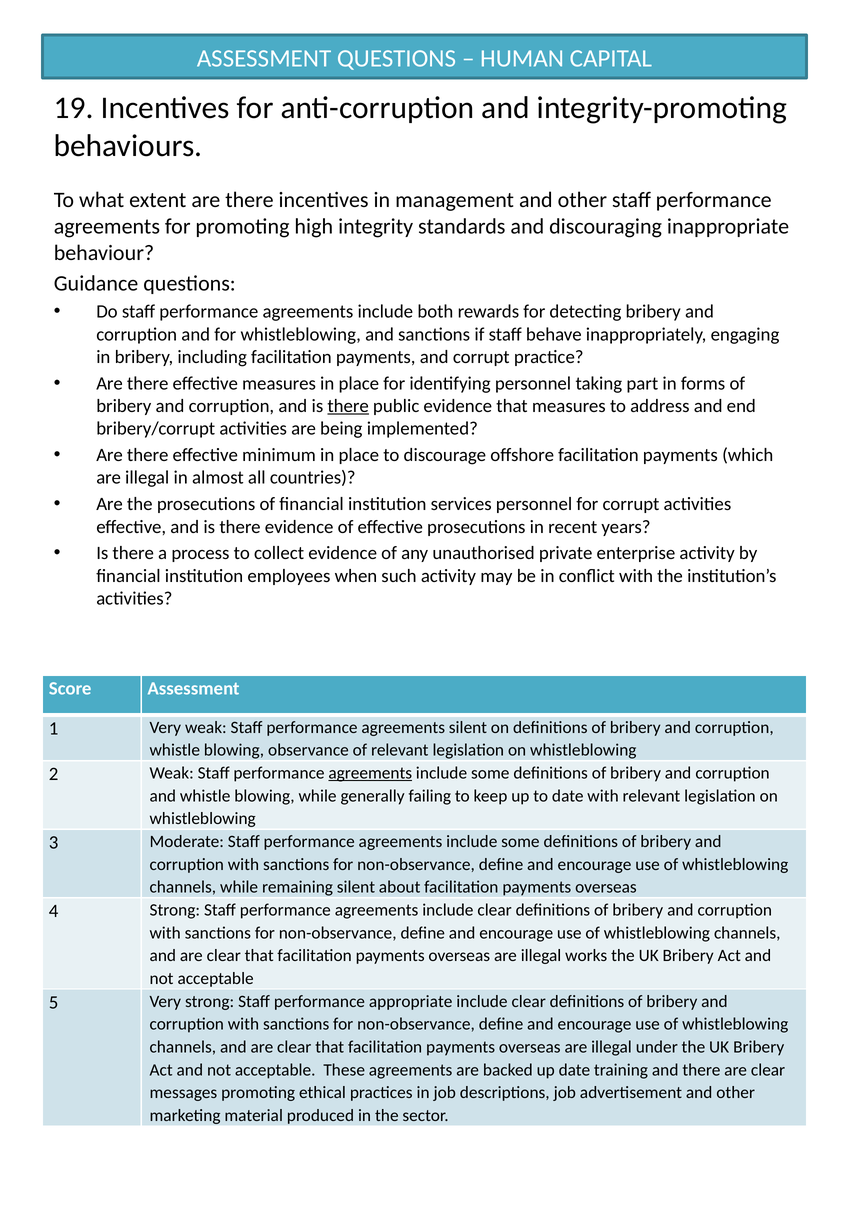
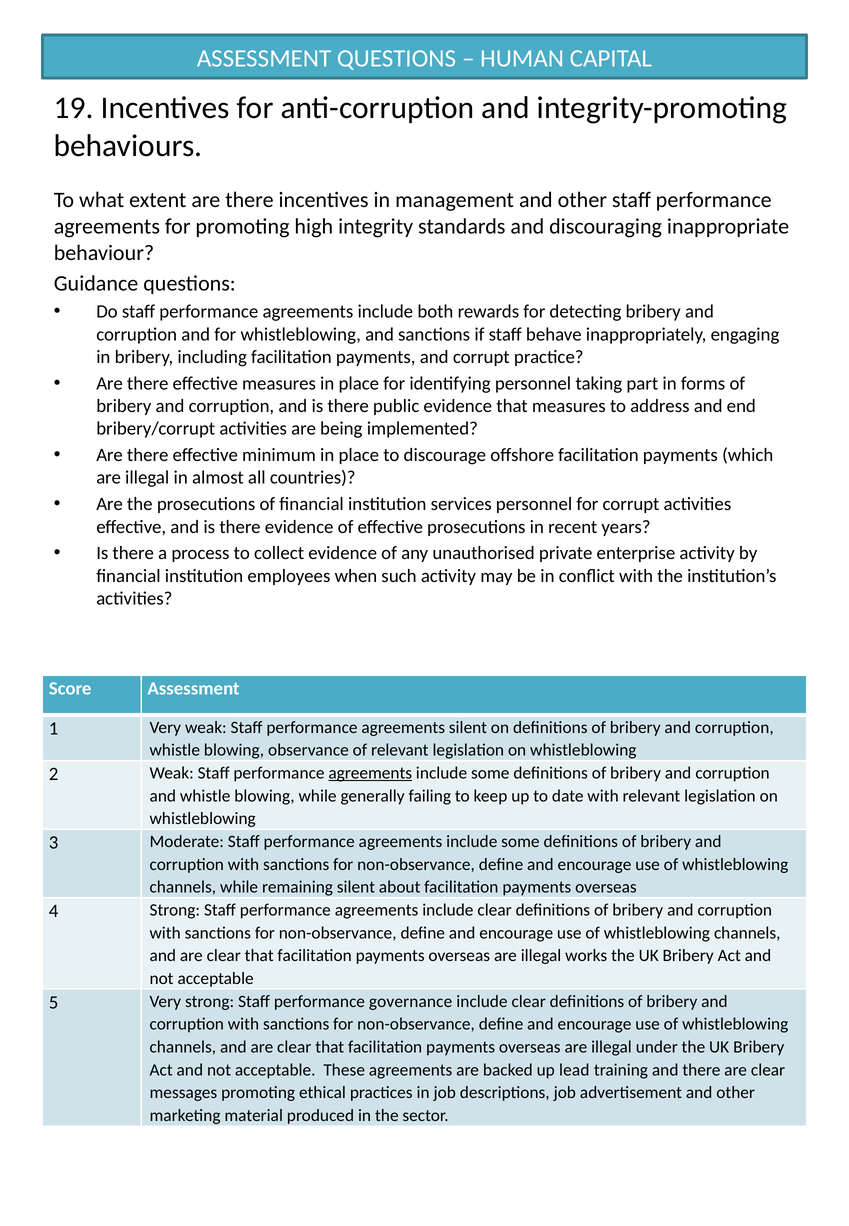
there at (348, 406) underline: present -> none
appropriate: appropriate -> governance
up date: date -> lead
